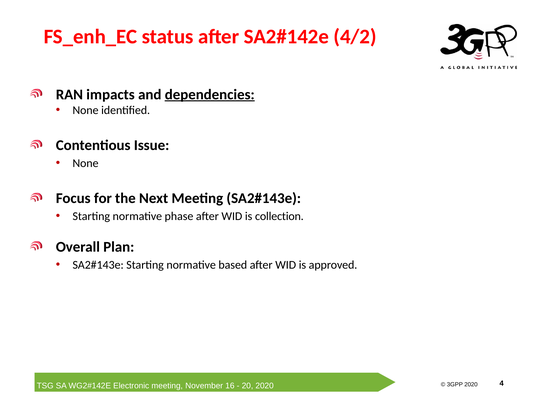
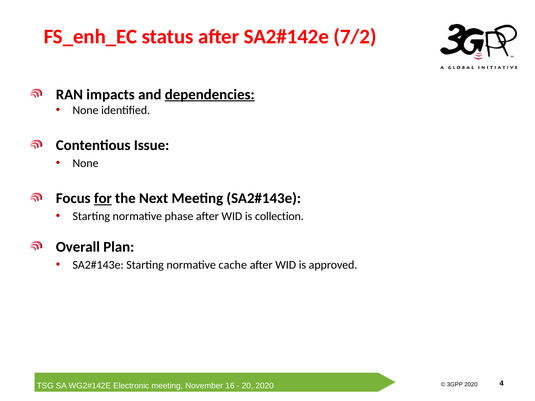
4/2: 4/2 -> 7/2
for underline: none -> present
based: based -> cache
